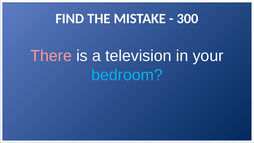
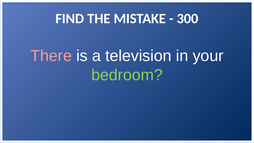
bedroom colour: light blue -> light green
